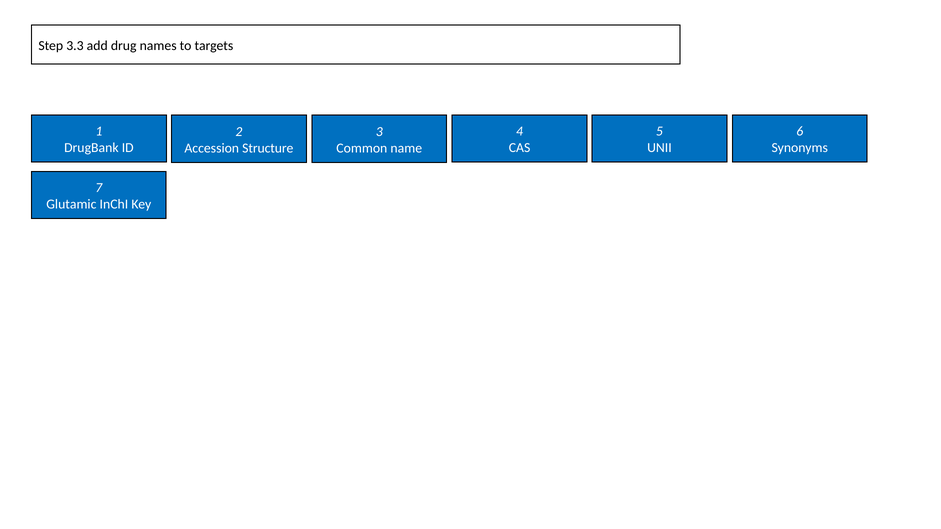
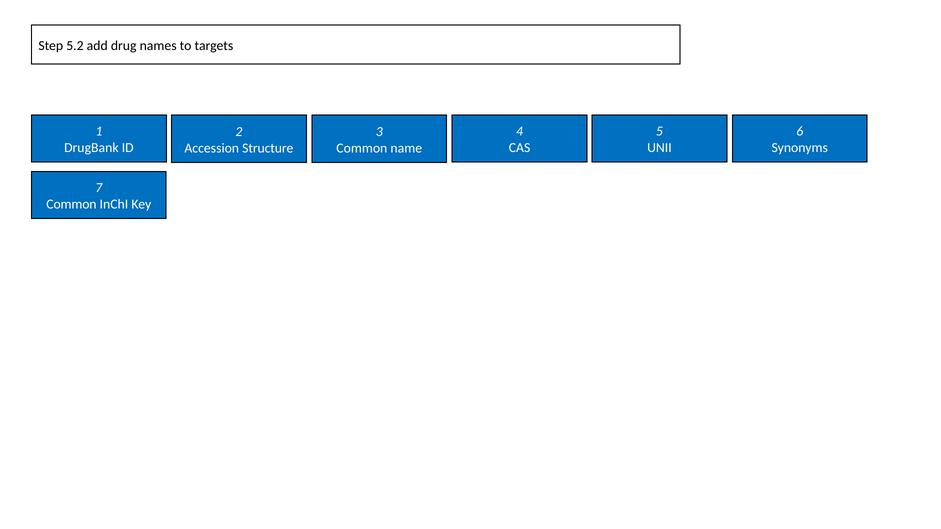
3.3: 3.3 -> 5.2
Glutamic at (71, 204): Glutamic -> Common
